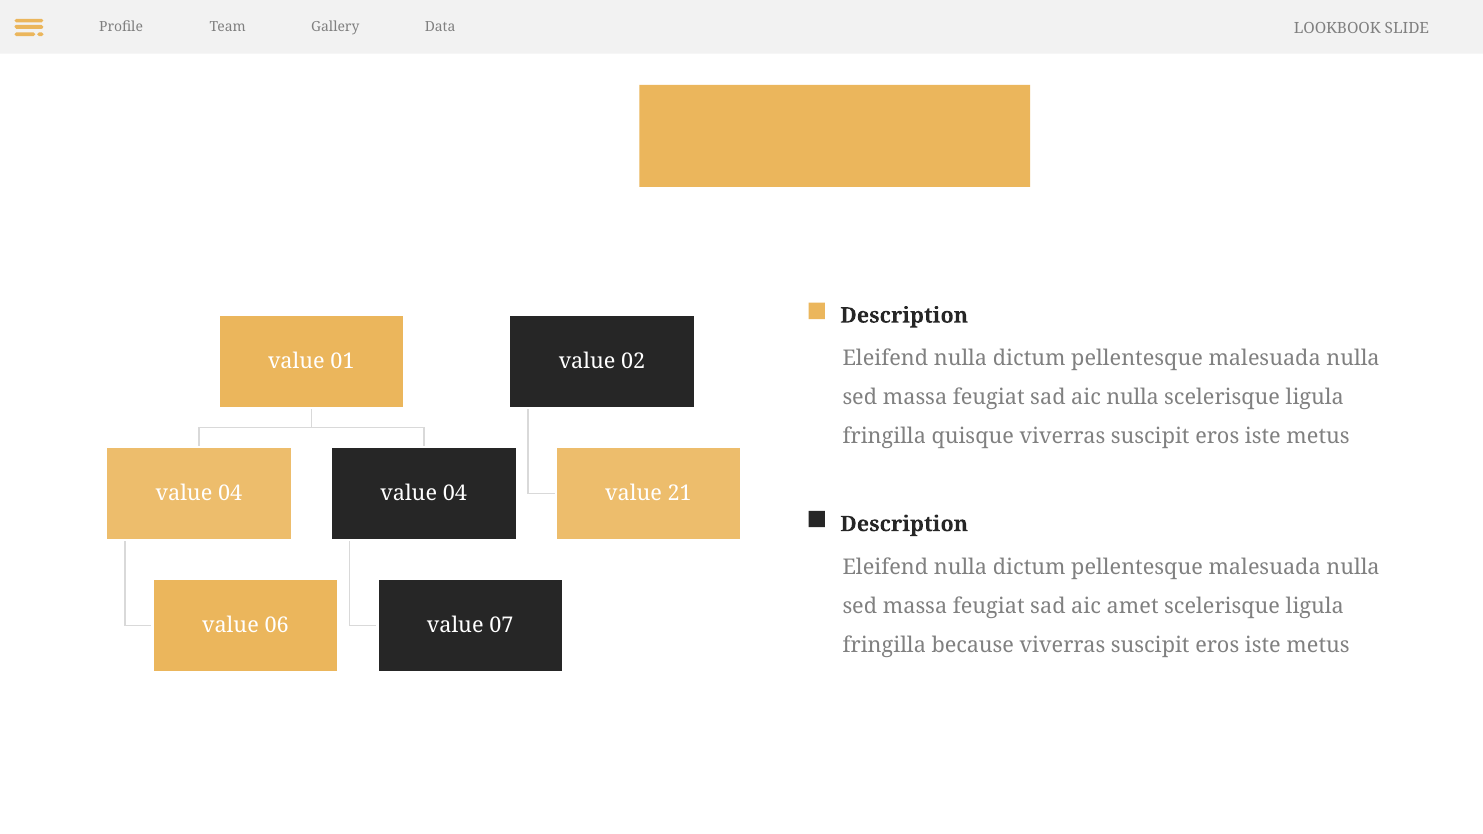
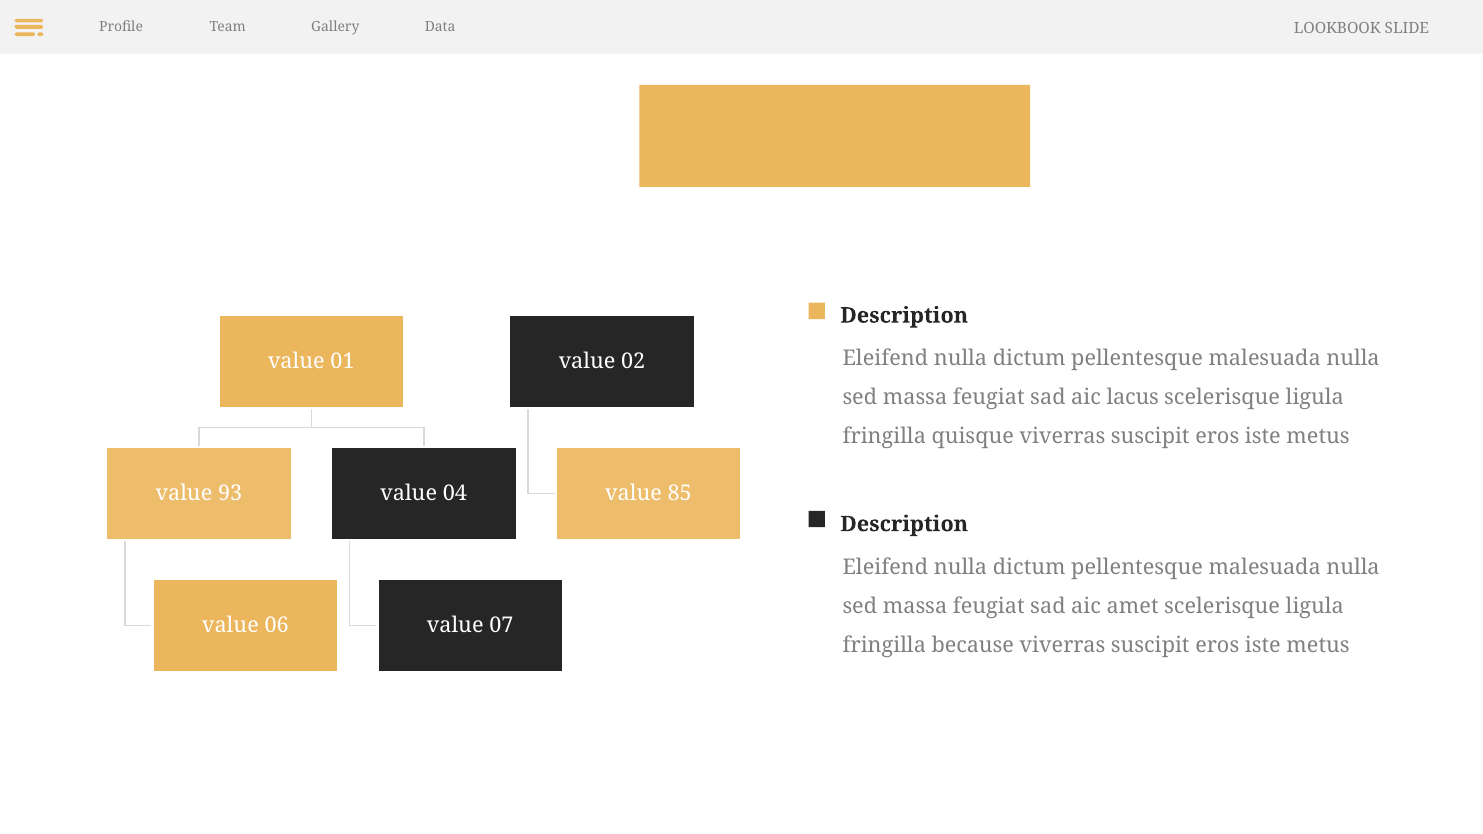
aic nulla: nulla -> lacus
04 at (230, 493): 04 -> 93
21: 21 -> 85
